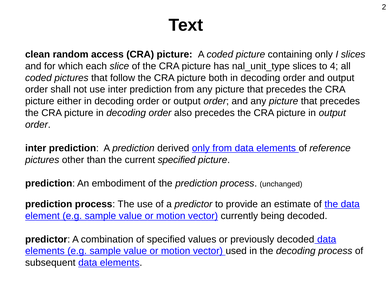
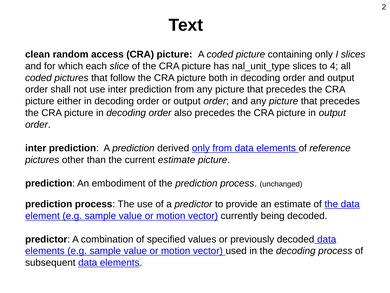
current specified: specified -> estimate
